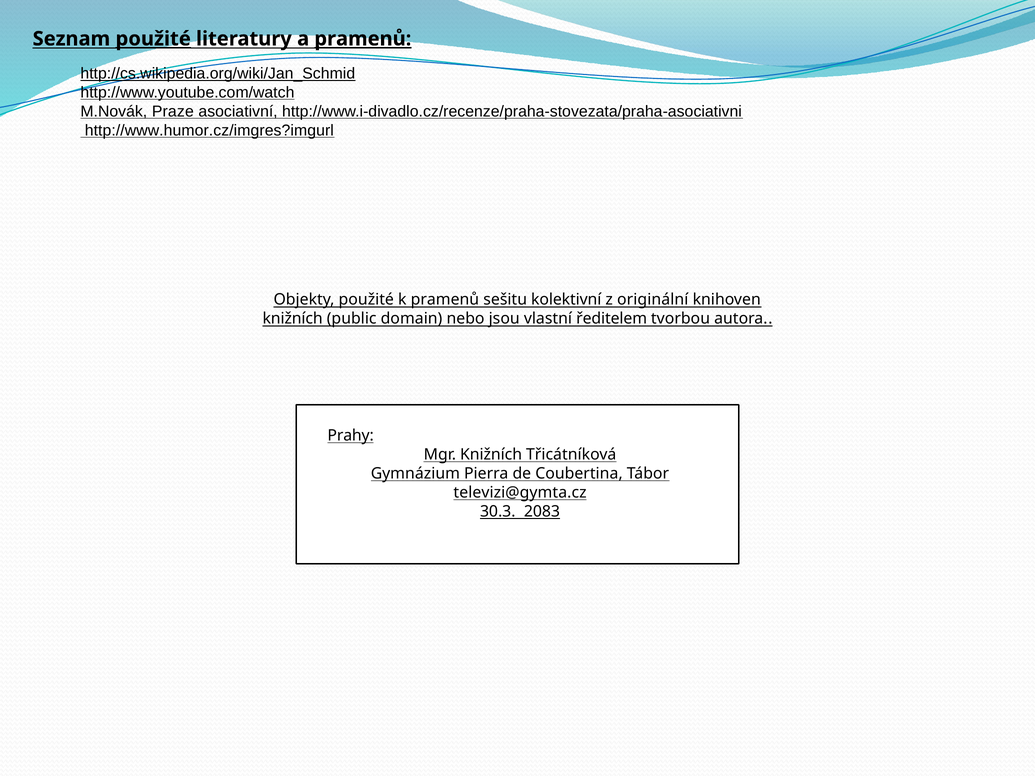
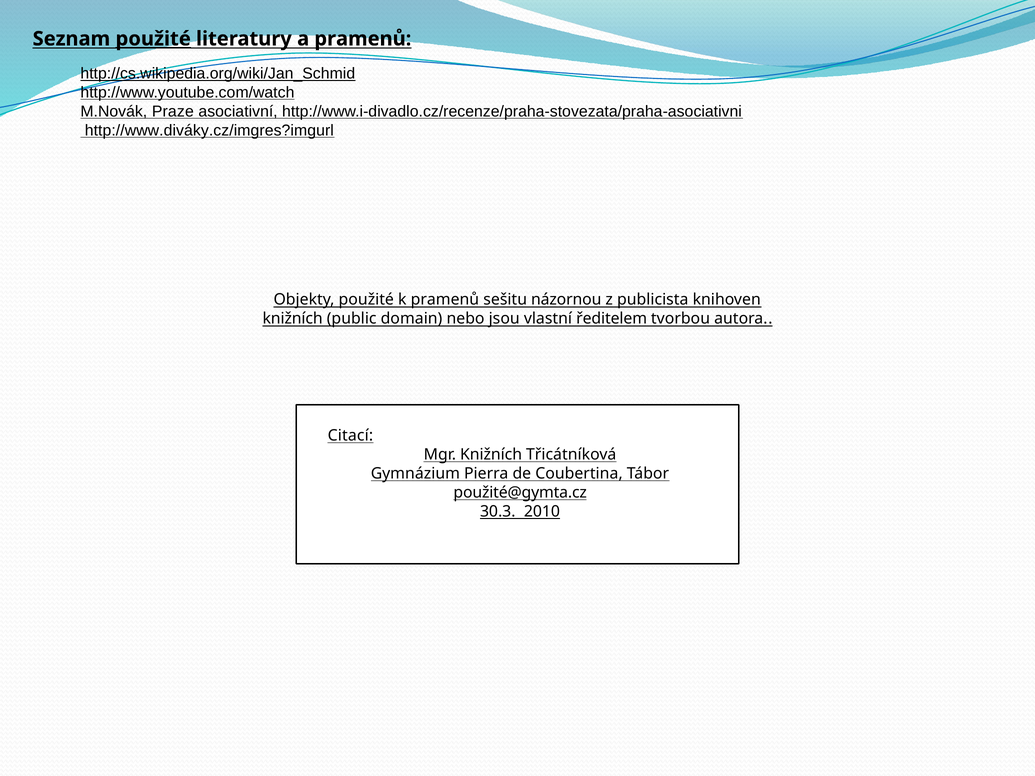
pramenů at (363, 39) underline: present -> none
http://www.humor.cz/imgres?imgurl: http://www.humor.cz/imgres?imgurl -> http://www.diváky.cz/imgres?imgurl
kolektivní: kolektivní -> názornou
originální: originální -> publicista
Prahy: Prahy -> Citací
televizi@gymta.cz: televizi@gymta.cz -> použité@gymta.cz
2083: 2083 -> 2010
